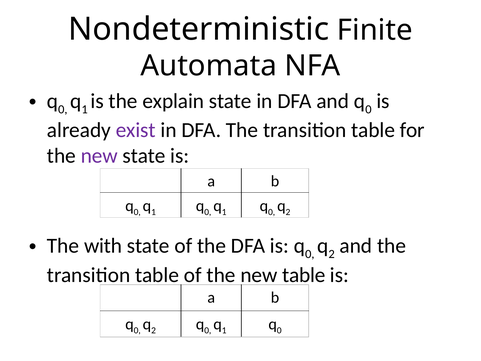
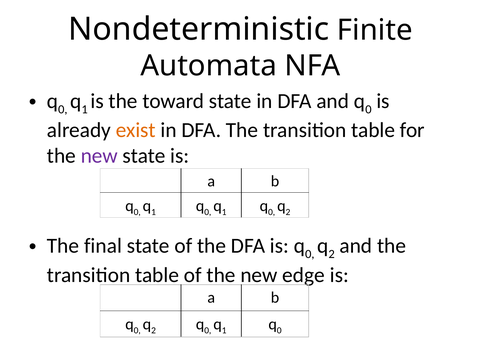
explain: explain -> toward
exist colour: purple -> orange
with: with -> final
new table: table -> edge
